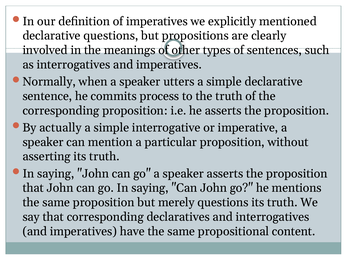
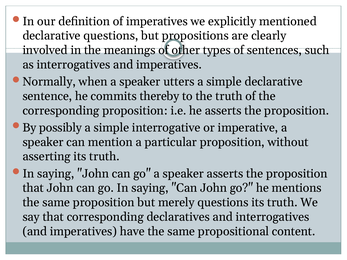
process: process -> thereby
actually: actually -> possibly
